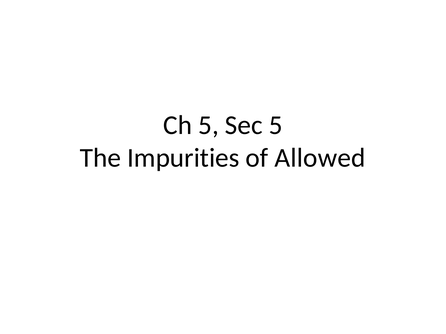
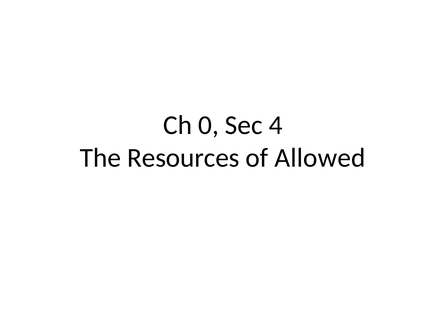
Ch 5: 5 -> 0
Sec 5: 5 -> 4
Impurities: Impurities -> Resources
